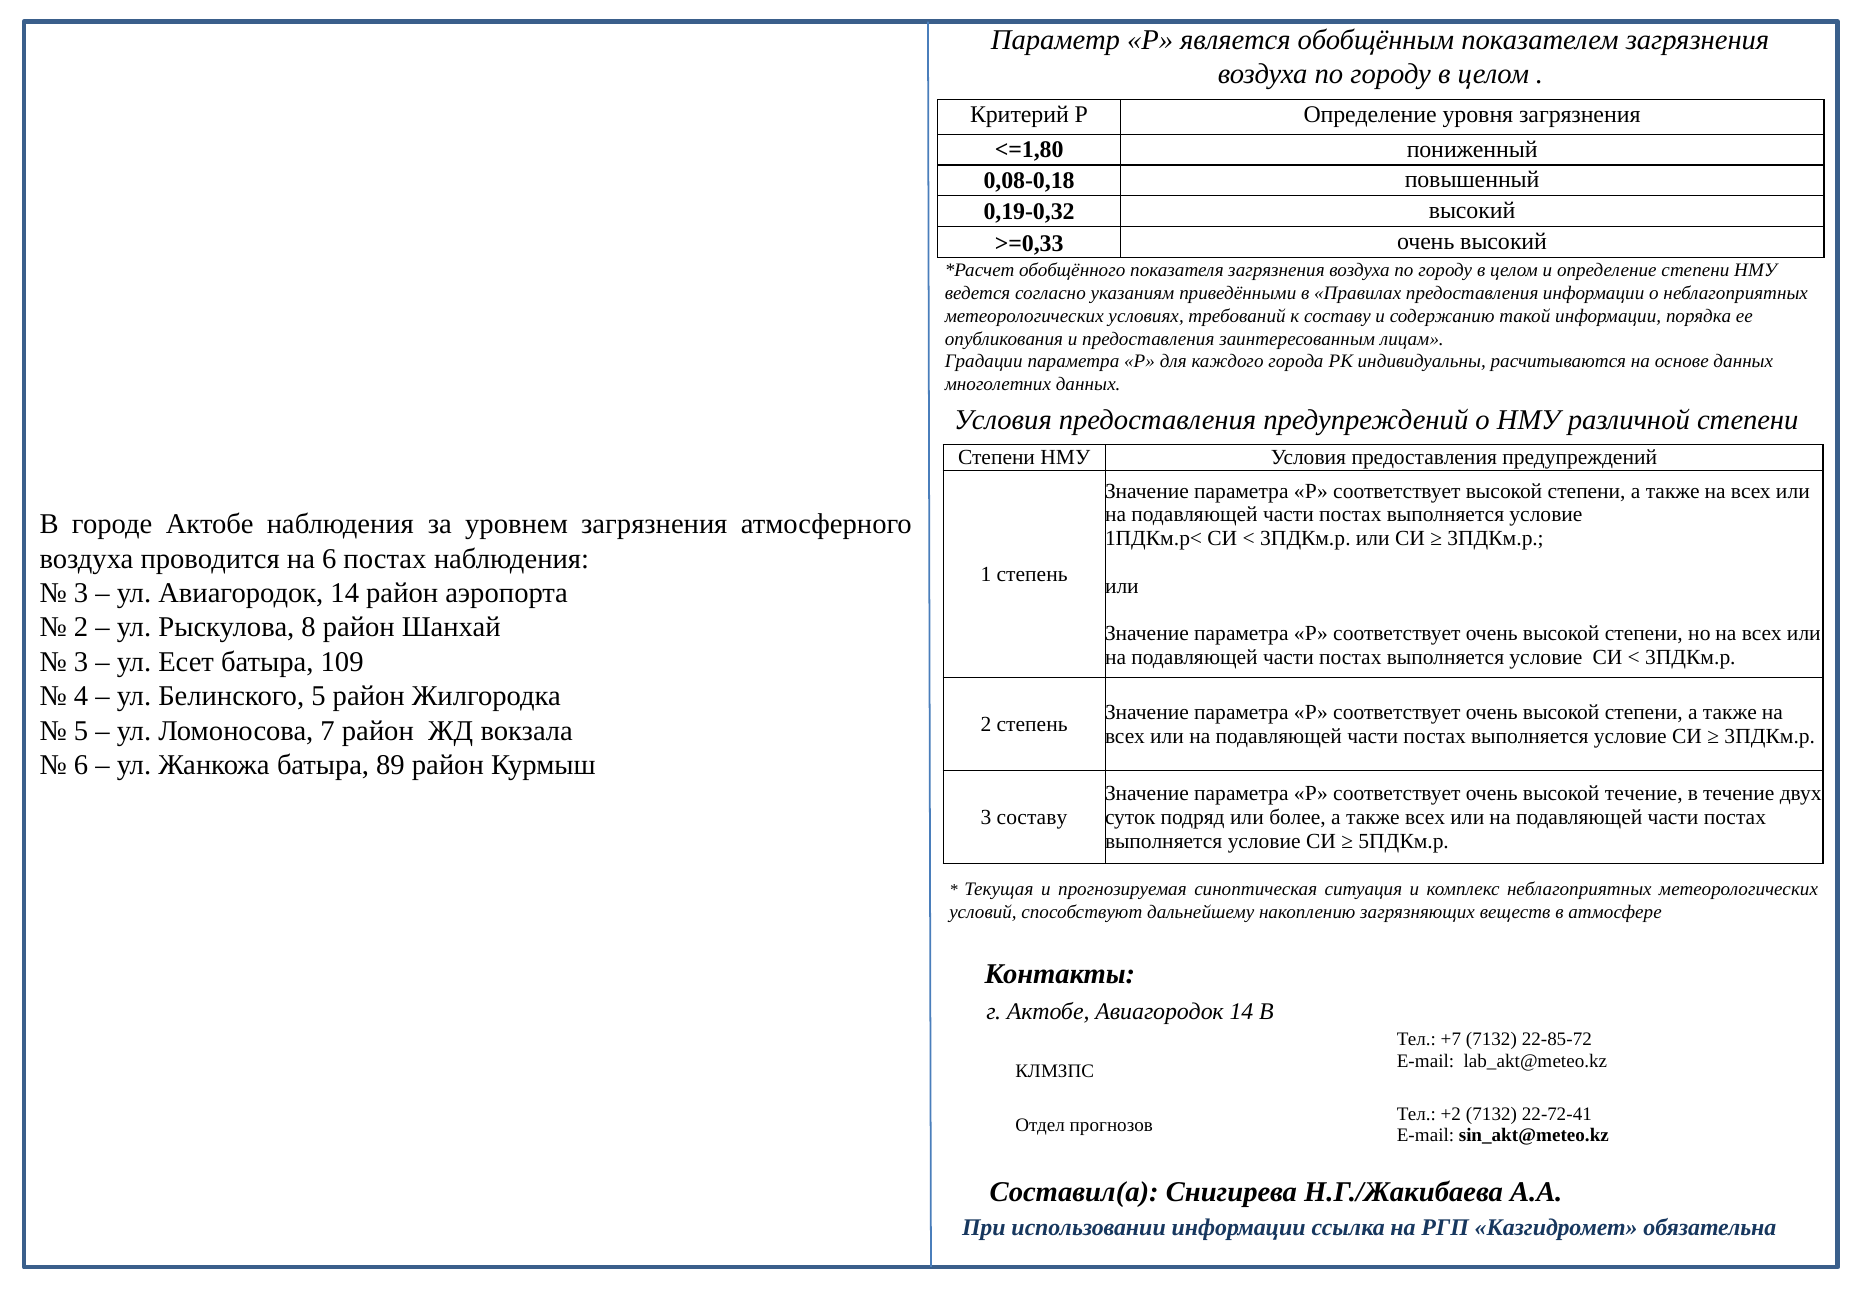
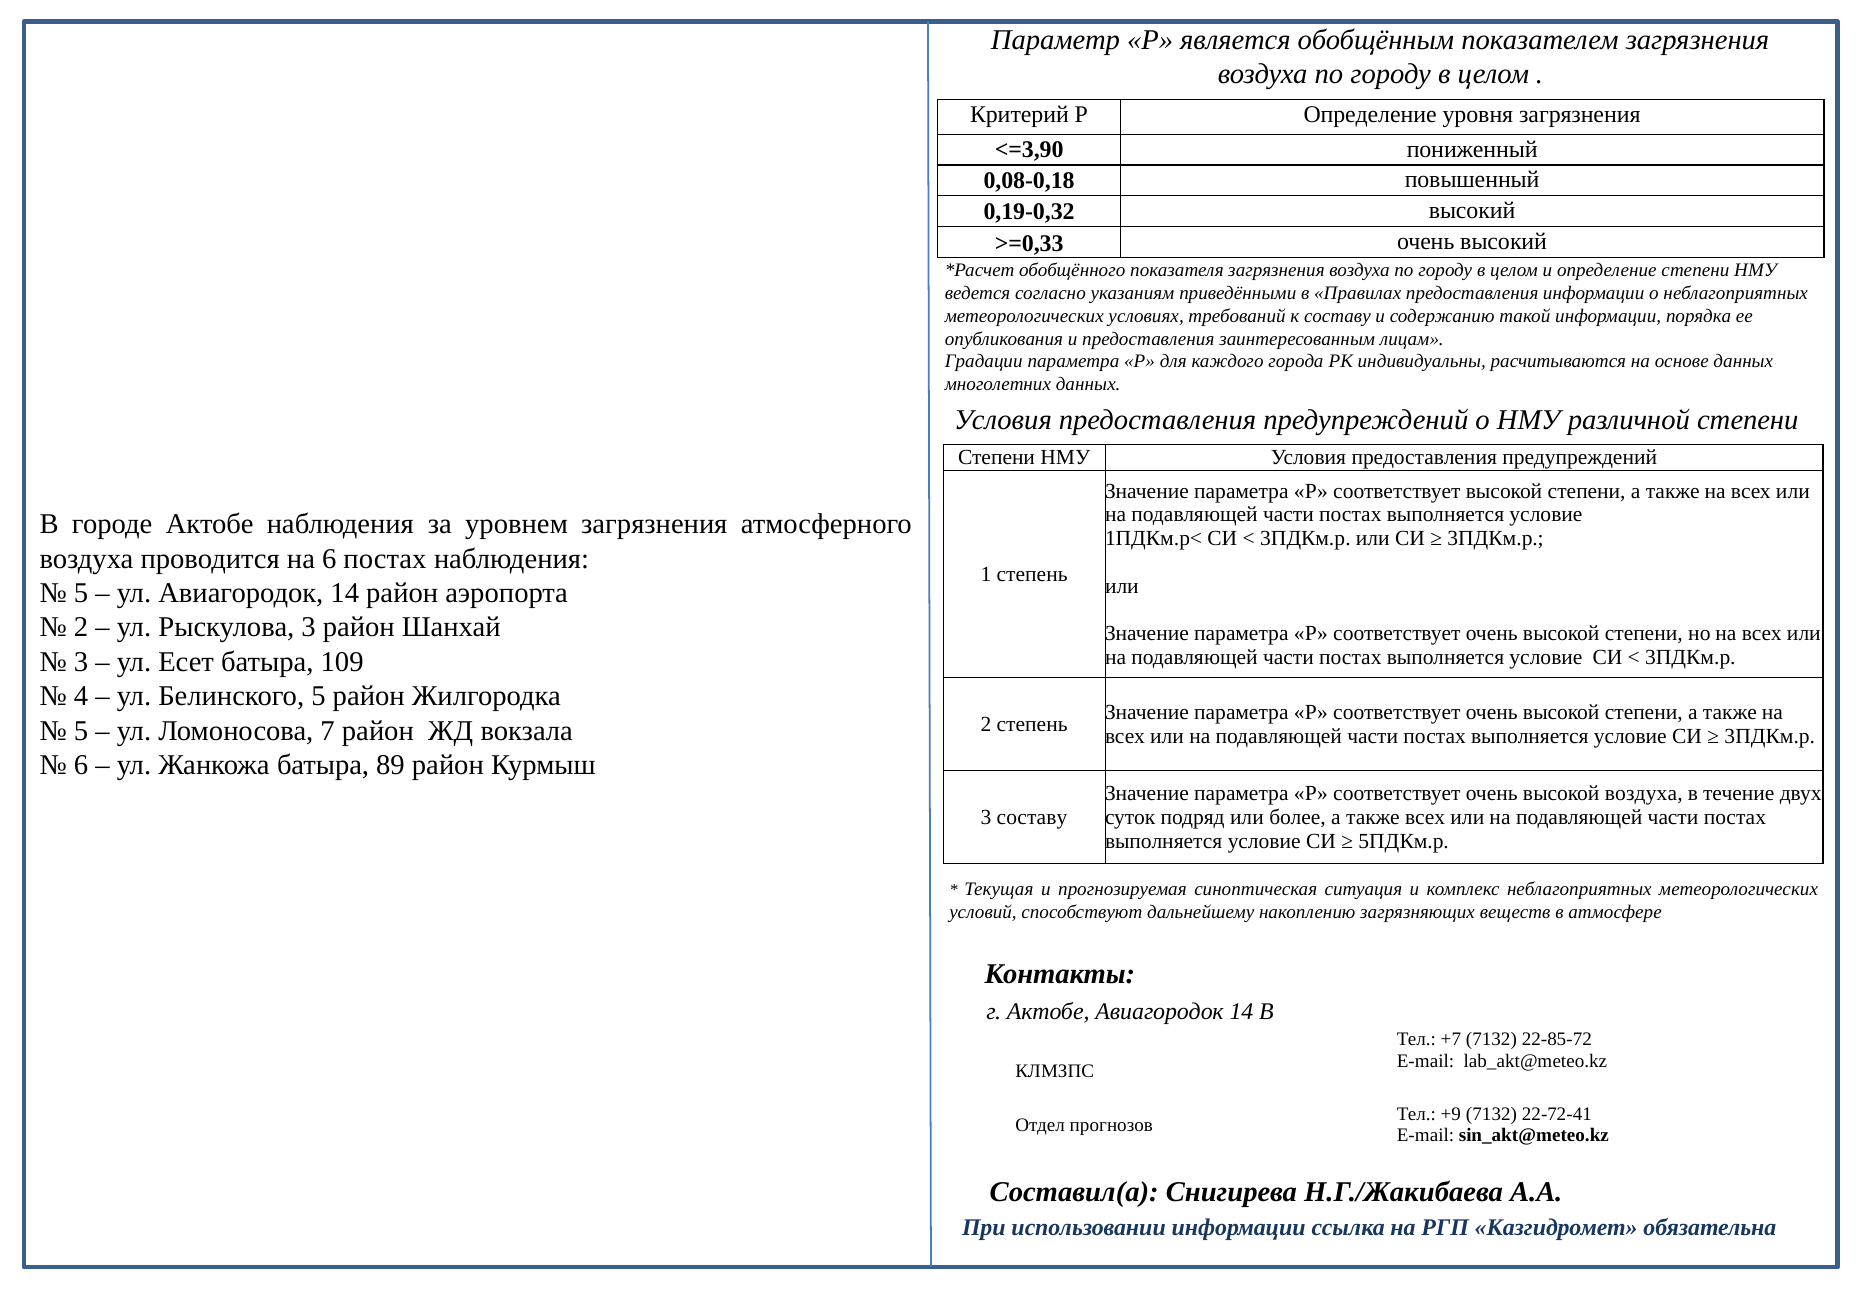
<=1,80: <=1,80 -> <=3,90
3 at (81, 593): 3 -> 5
Рыскулова 8: 8 -> 3
высокой течение: течение -> воздуха
+2: +2 -> +9
